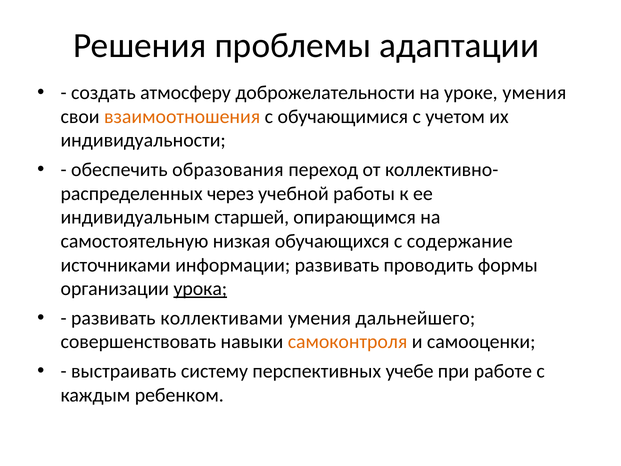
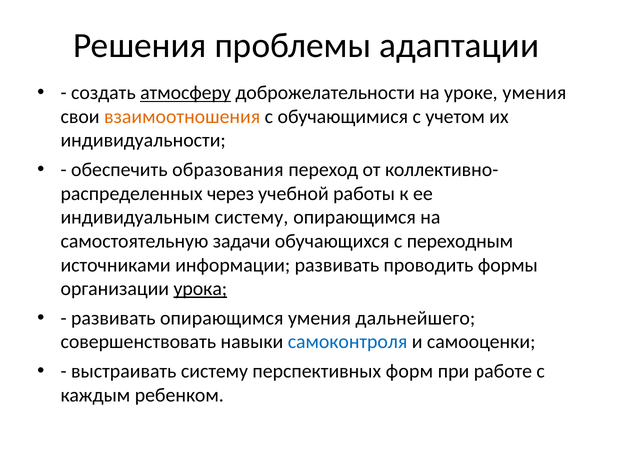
атмосферу underline: none -> present
индивидуальным старшей: старшей -> систему
низкая: низкая -> задачи
содержание: содержание -> переходным
развивать коллективами: коллективами -> опирающимся
самоконтроля colour: orange -> blue
учебе: учебе -> форм
